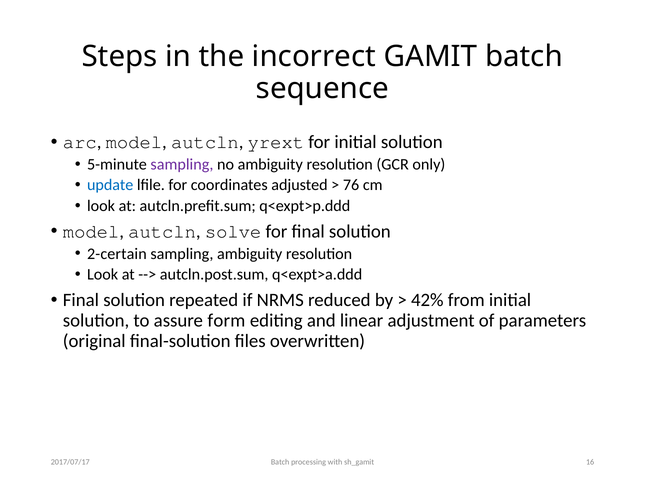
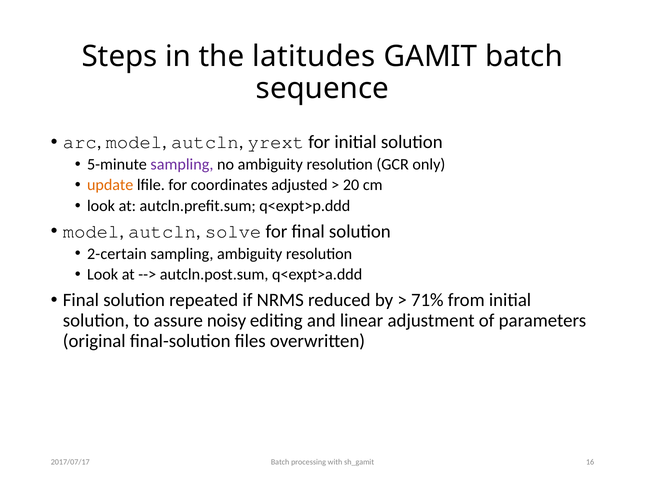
incorrect: incorrect -> latitudes
update colour: blue -> orange
76: 76 -> 20
42%: 42% -> 71%
form: form -> noisy
